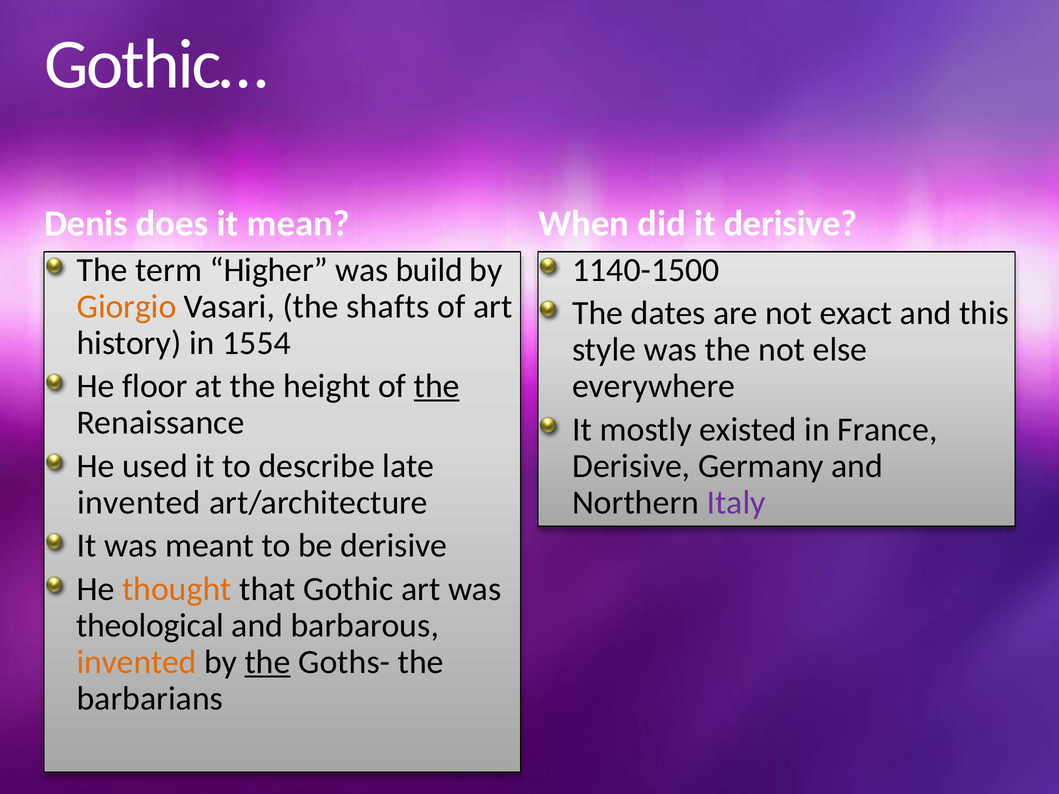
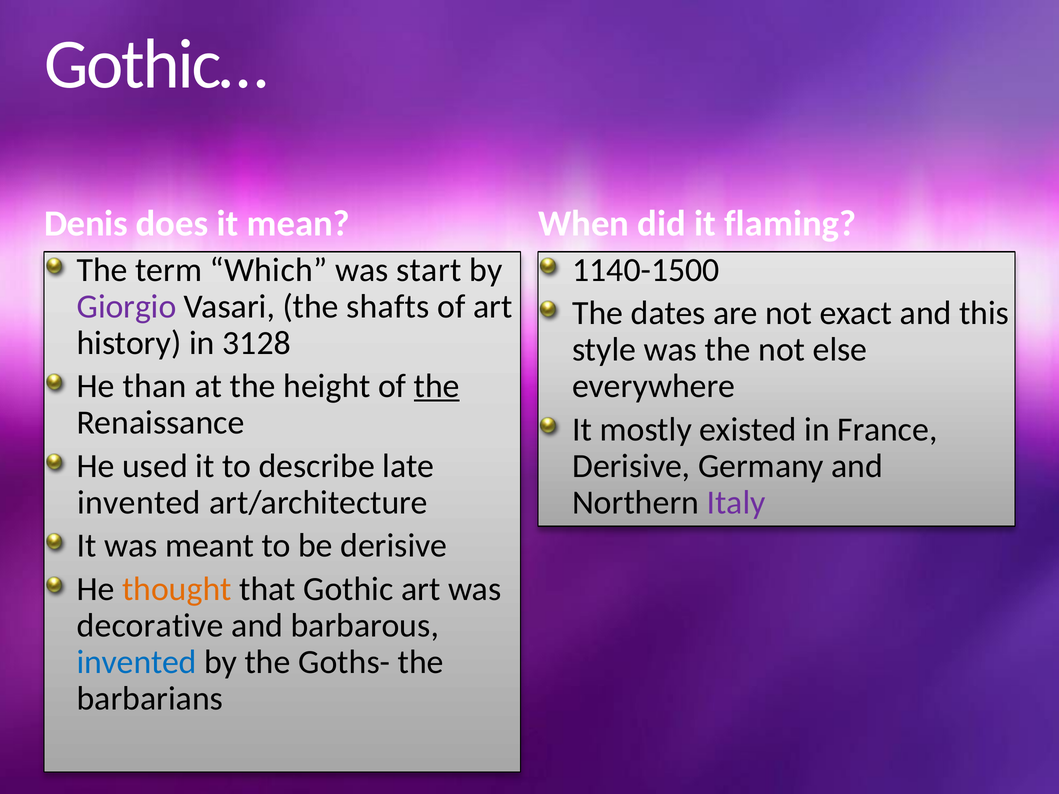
it derisive: derisive -> flaming
Higher: Higher -> Which
build: build -> start
Giorgio colour: orange -> purple
1554: 1554 -> 3128
floor: floor -> than
theological: theological -> decorative
invented at (137, 662) colour: orange -> blue
the at (268, 662) underline: present -> none
